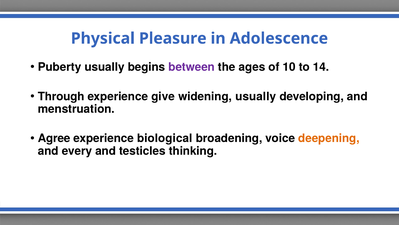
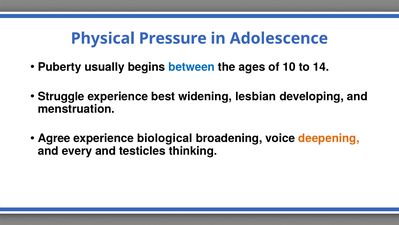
Pleasure: Pleasure -> Pressure
between colour: purple -> blue
Through: Through -> Struggle
give: give -> best
widening usually: usually -> lesbian
